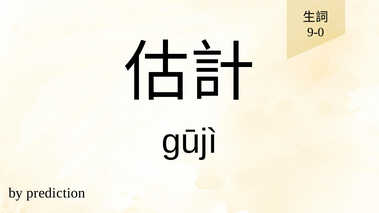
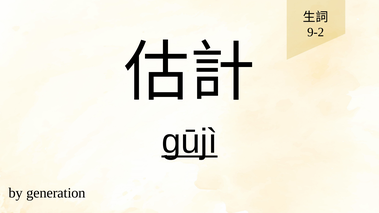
9-0: 9-0 -> 9-2
gūjì underline: none -> present
prediction: prediction -> generation
